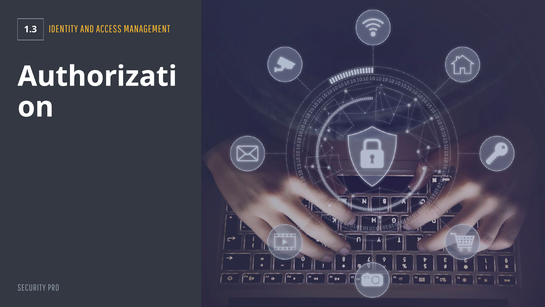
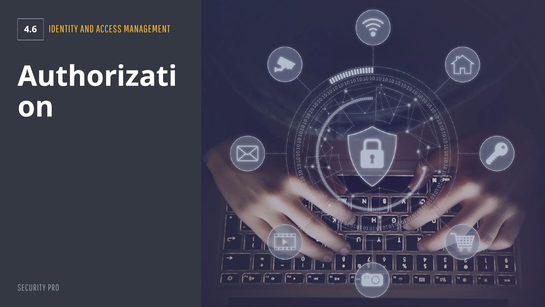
1.3: 1.3 -> 4.6
